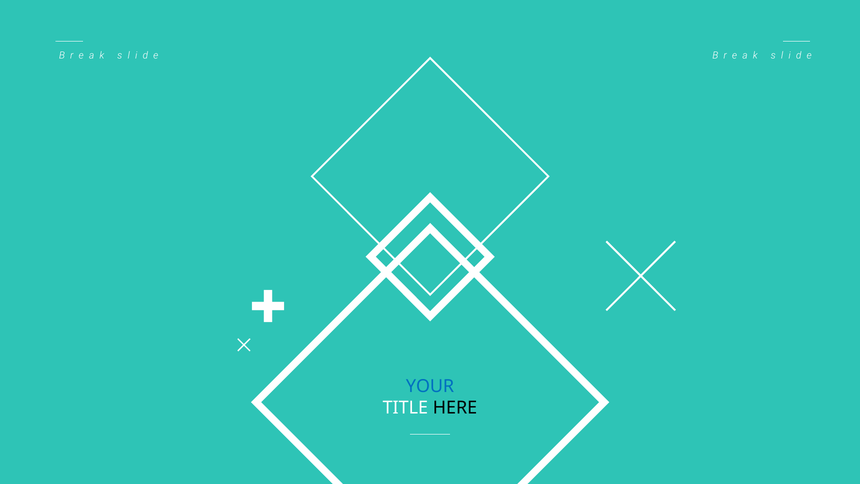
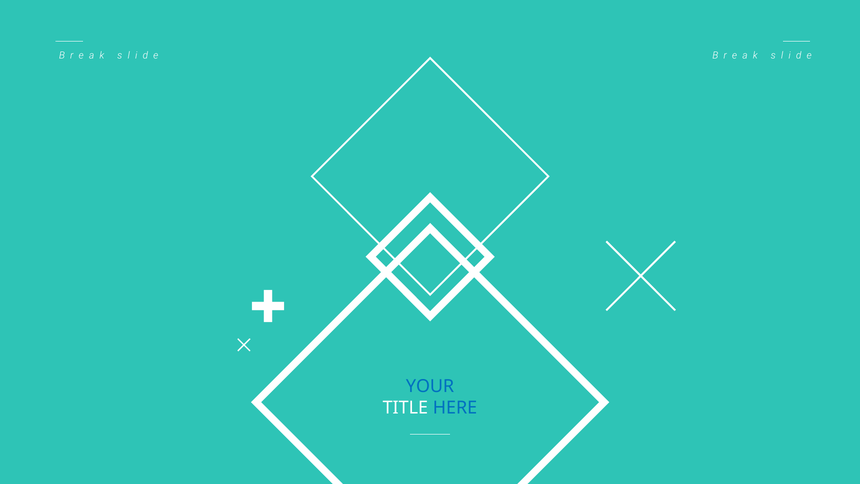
HERE colour: black -> blue
